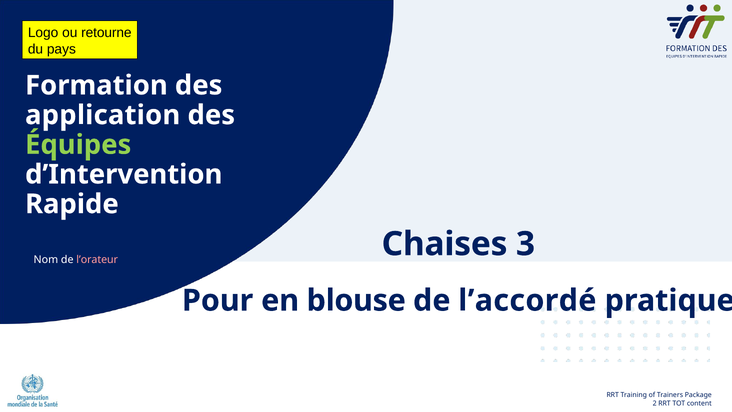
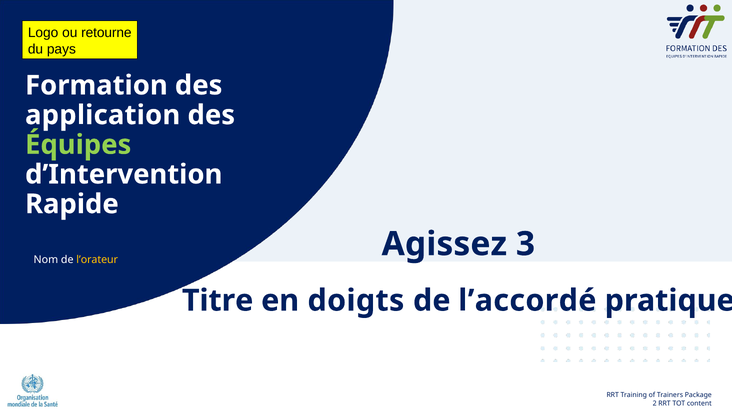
Chaises: Chaises -> Agissez
l’orateur colour: pink -> yellow
Pour: Pour -> Titre
blouse: blouse -> doigts
